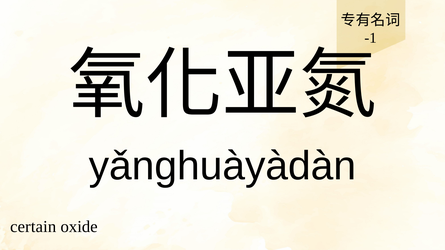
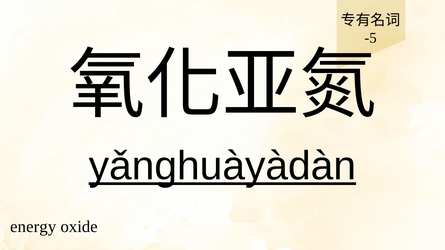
-1: -1 -> -5
yǎnghuàyàdàn underline: none -> present
certain: certain -> energy
